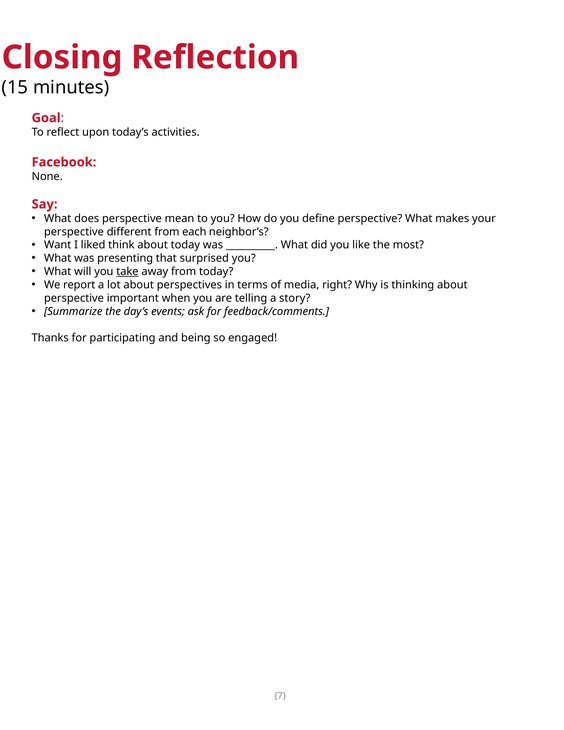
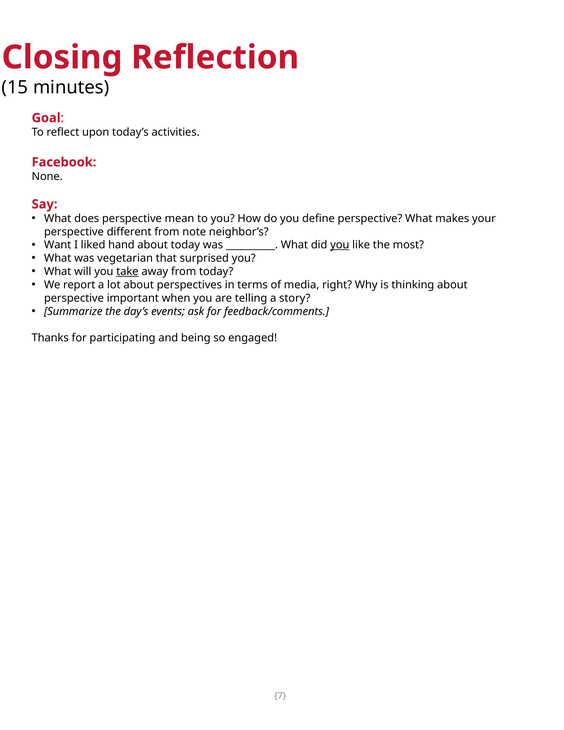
each: each -> note
think: think -> hand
you at (340, 245) underline: none -> present
presenting: presenting -> vegetarian
